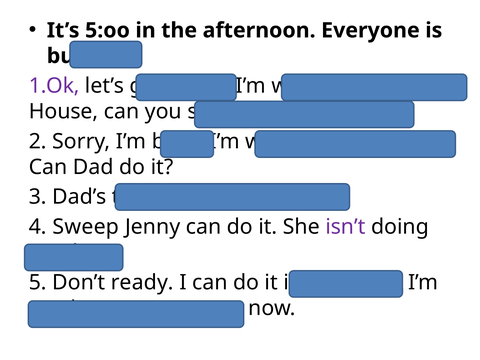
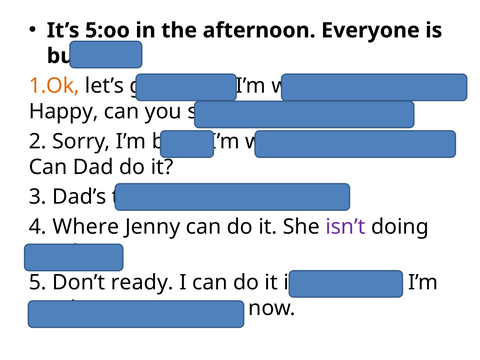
1.Ok colour: purple -> orange
House: House -> Happy
4 Sweep: Sweep -> Where
